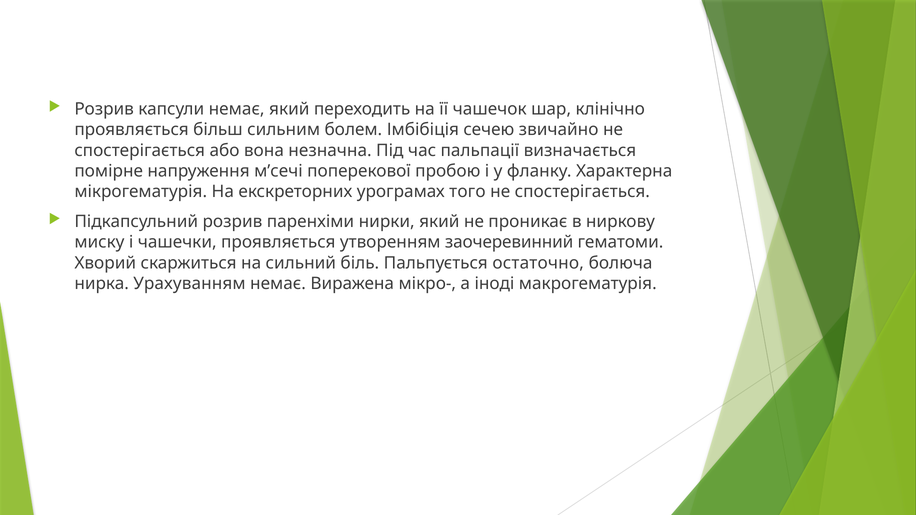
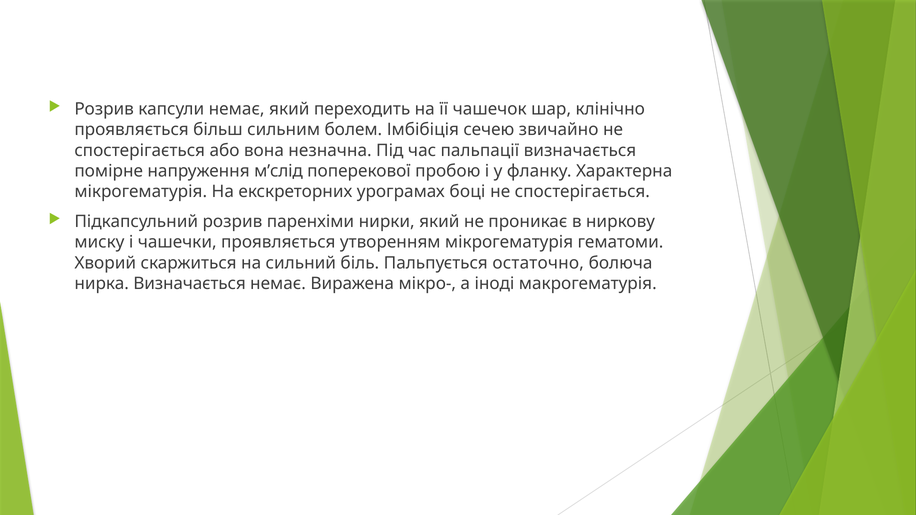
м’сечі: м’сечі -> м’слід
того: того -> боці
утворенням заочеревинний: заочеревинний -> мікрогематурія
нирка Урахуванням: Урахуванням -> Визначається
